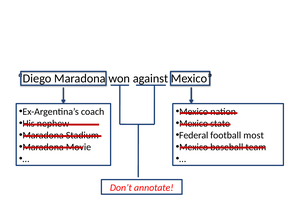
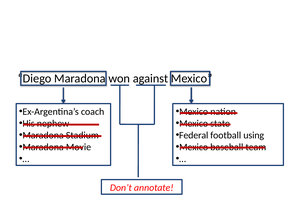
most: most -> using
